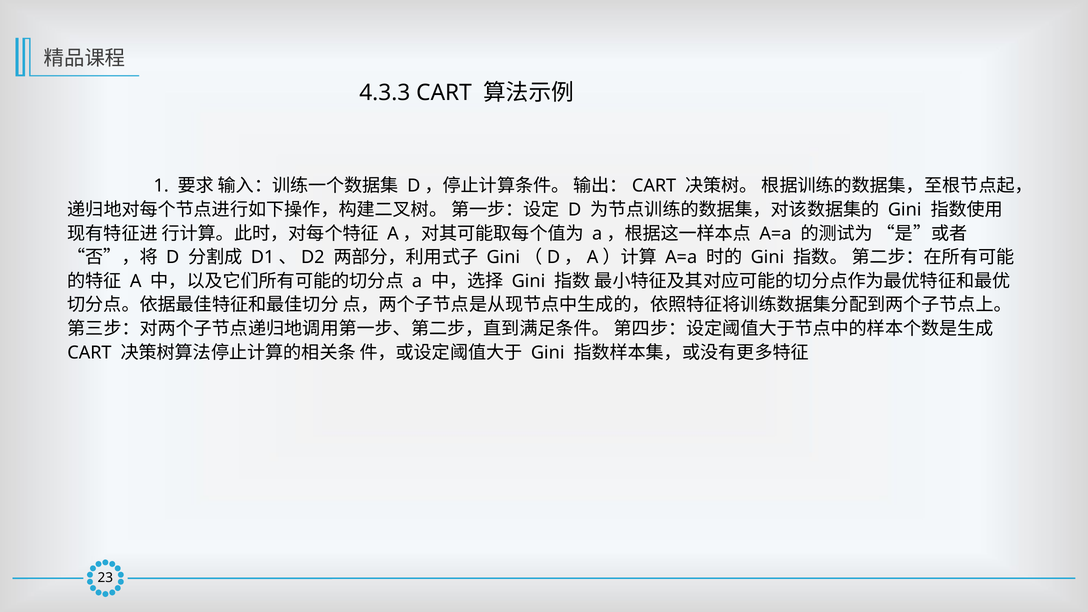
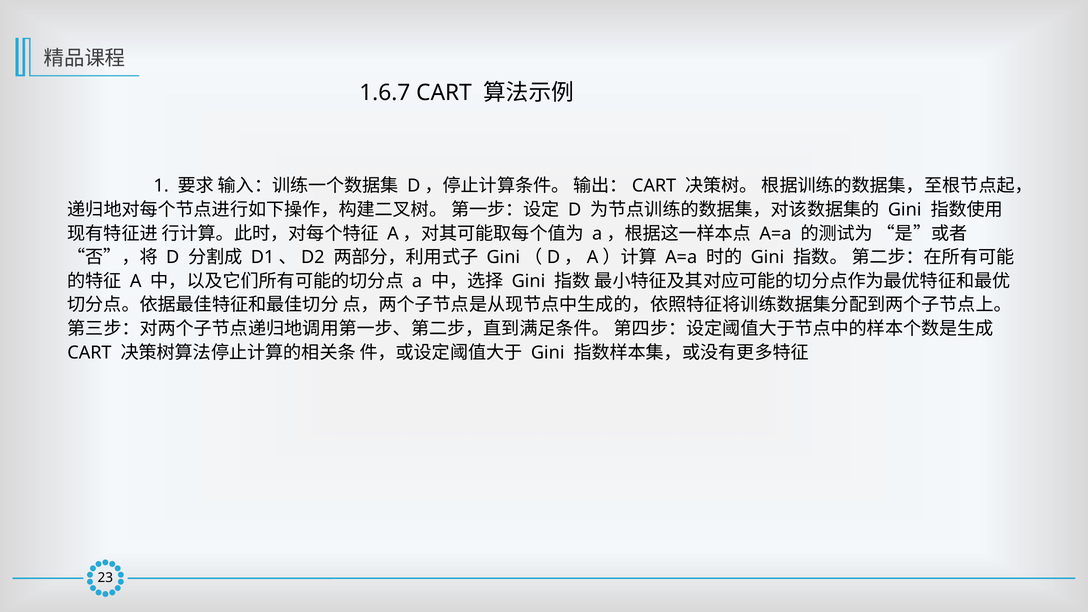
4.3.3: 4.3.3 -> 1.6.7
